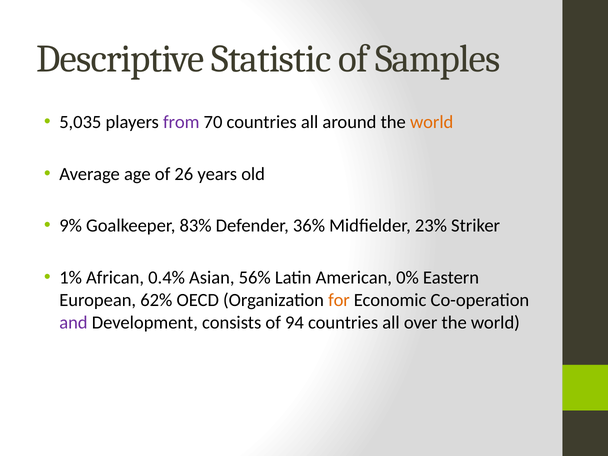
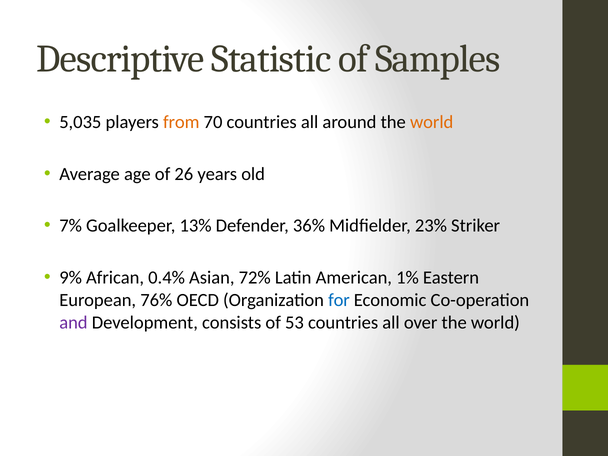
from colour: purple -> orange
9%: 9% -> 7%
83%: 83% -> 13%
1%: 1% -> 9%
56%: 56% -> 72%
0%: 0% -> 1%
62%: 62% -> 76%
for colour: orange -> blue
94: 94 -> 53
